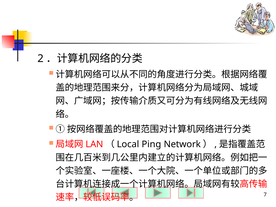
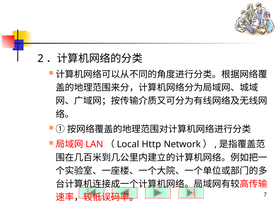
Ping: Ping -> Http
